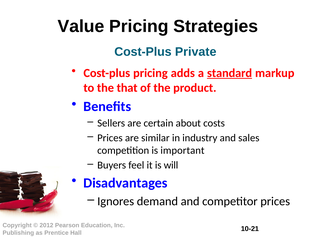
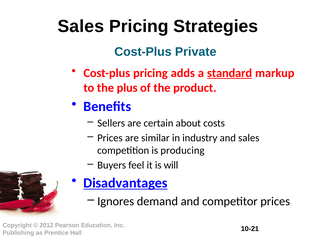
Value at (81, 26): Value -> Sales
that: that -> plus
important: important -> producing
Disadvantages underline: none -> present
